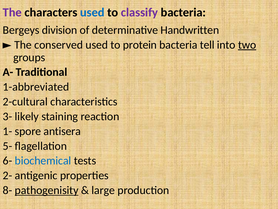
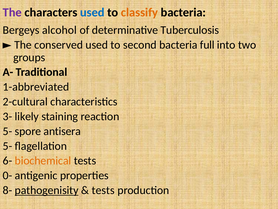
classify colour: purple -> orange
division: division -> alcohol
Handwritten: Handwritten -> Tuberculosis
protein: protein -> second
tell: tell -> full
two underline: present -> none
1- at (7, 131): 1- -> 5-
biochemical colour: blue -> orange
2-: 2- -> 0-
large at (103, 190): large -> tests
